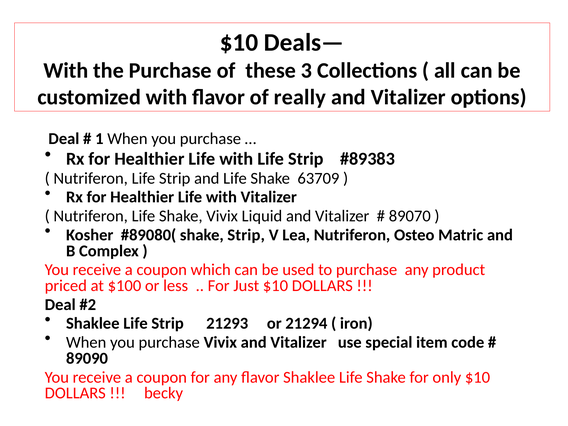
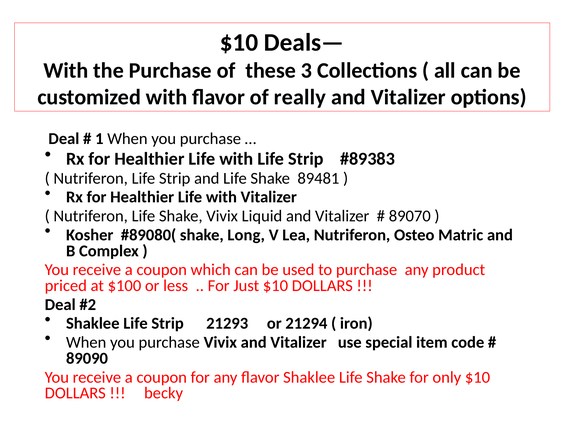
63709: 63709 -> 89481
shake Strip: Strip -> Long
